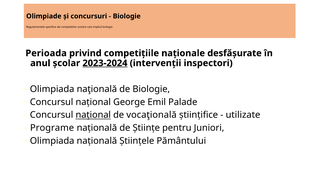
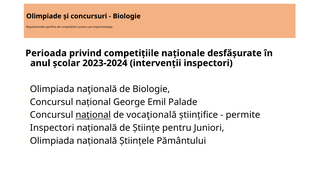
2023-2024 underline: present -> none
utilizate: utilizate -> permite
Programe at (52, 128): Programe -> Inspectori
